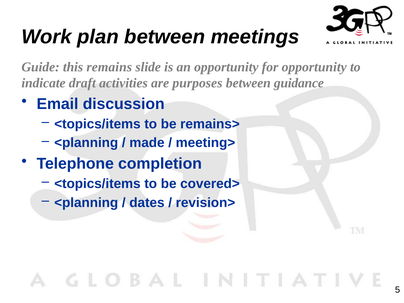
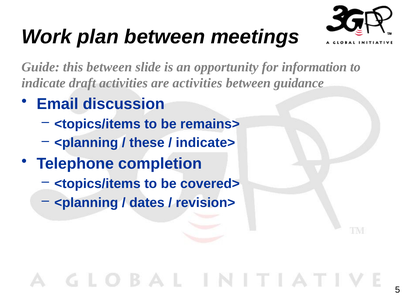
this remains: remains -> between
for opportunity: opportunity -> information
are purposes: purposes -> activities
made: made -> these
meeting>: meeting> -> indicate>
